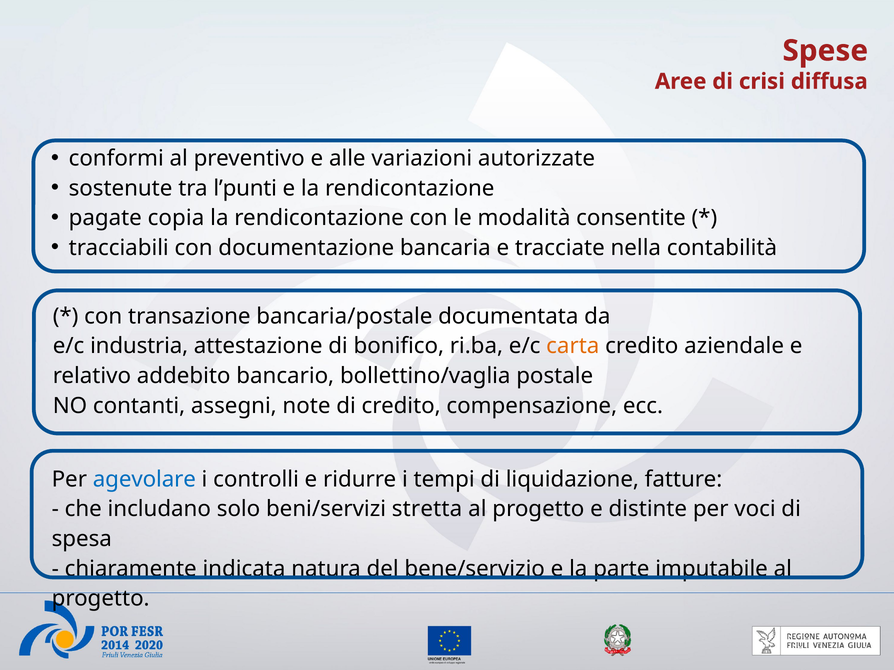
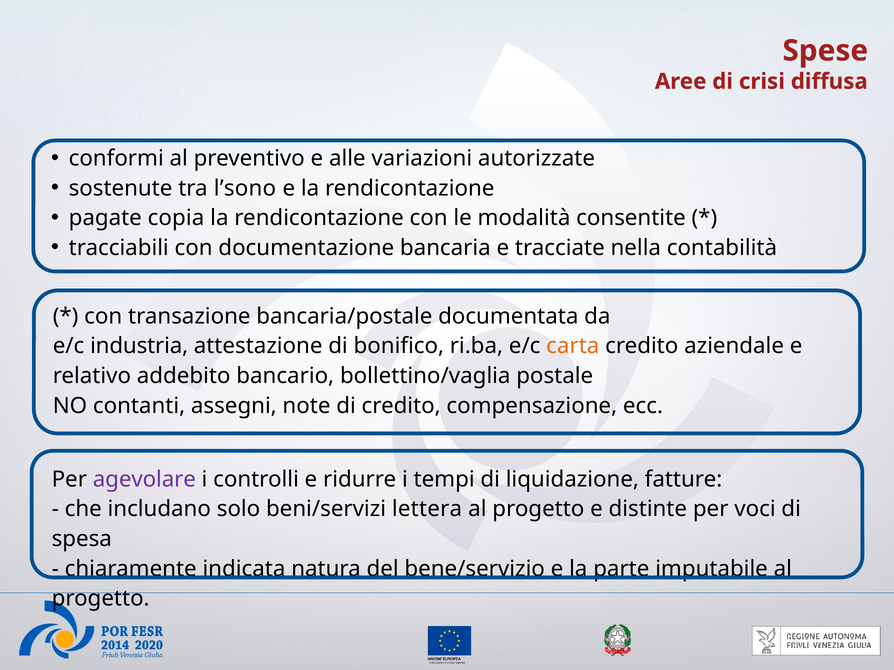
l’punti: l’punti -> l’sono
agevolare colour: blue -> purple
stretta: stretta -> lettera
